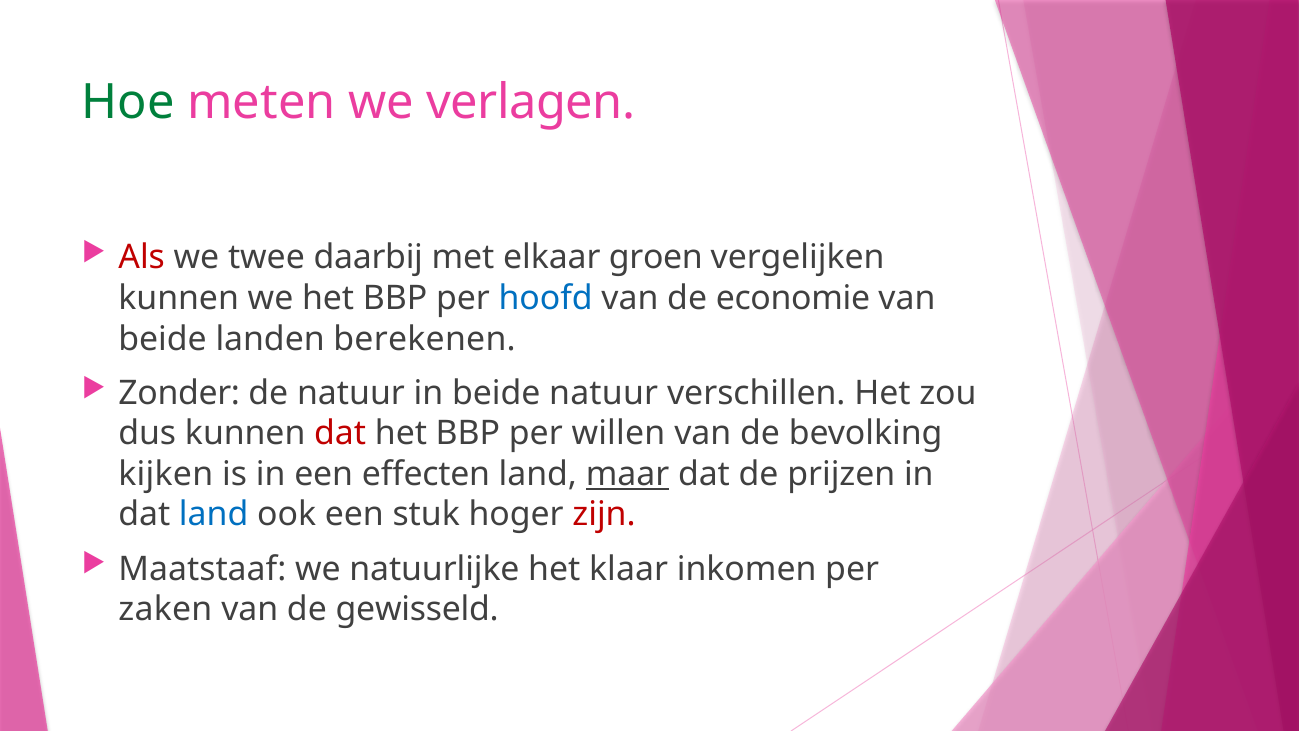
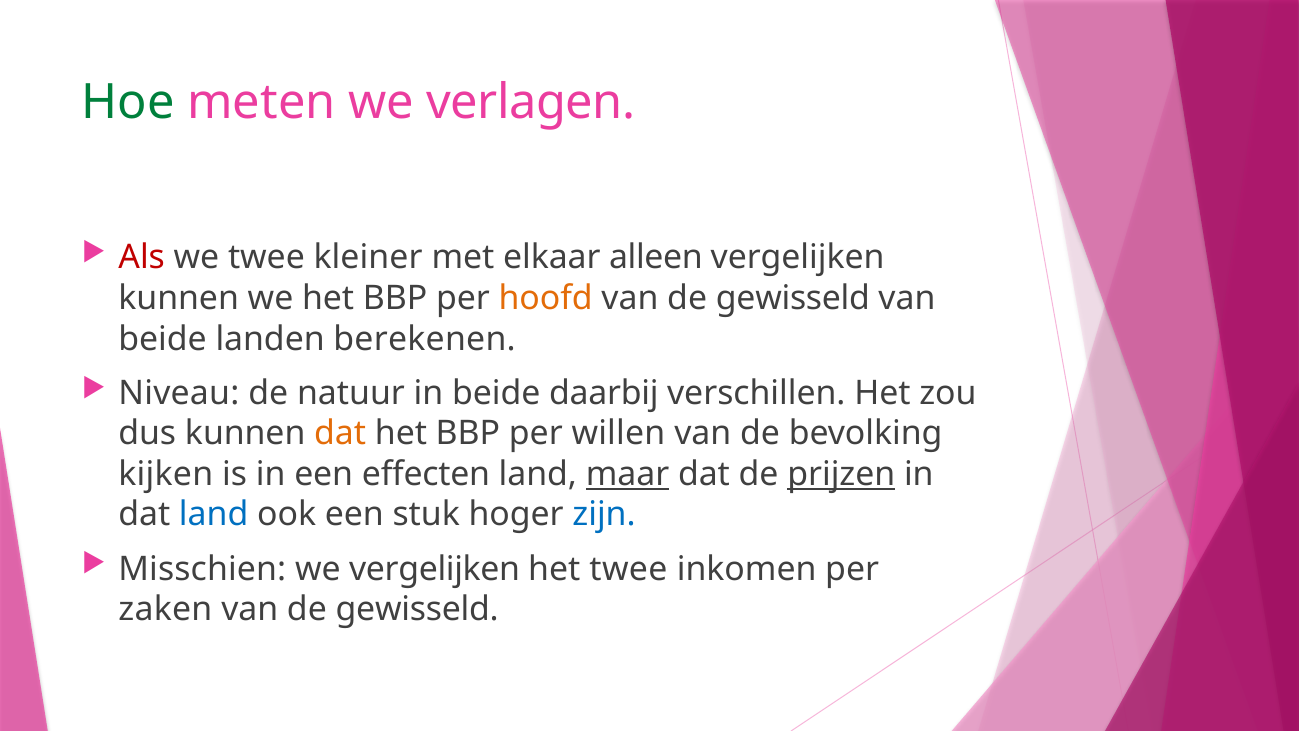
daarbij: daarbij -> kleiner
groen: groen -> alleen
hoofd colour: blue -> orange
economie at (793, 298): economie -> gewisseld
Zonder: Zonder -> Niveau
beide natuur: natuur -> daarbij
dat at (340, 433) colour: red -> orange
prijzen underline: none -> present
zijn colour: red -> blue
Maatstaaf: Maatstaaf -> Misschien
we natuurlijke: natuurlijke -> vergelijken
het klaar: klaar -> twee
